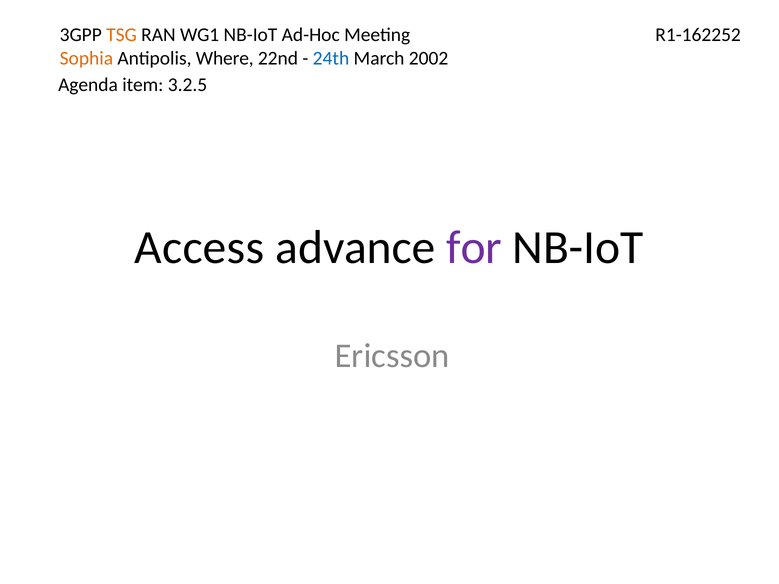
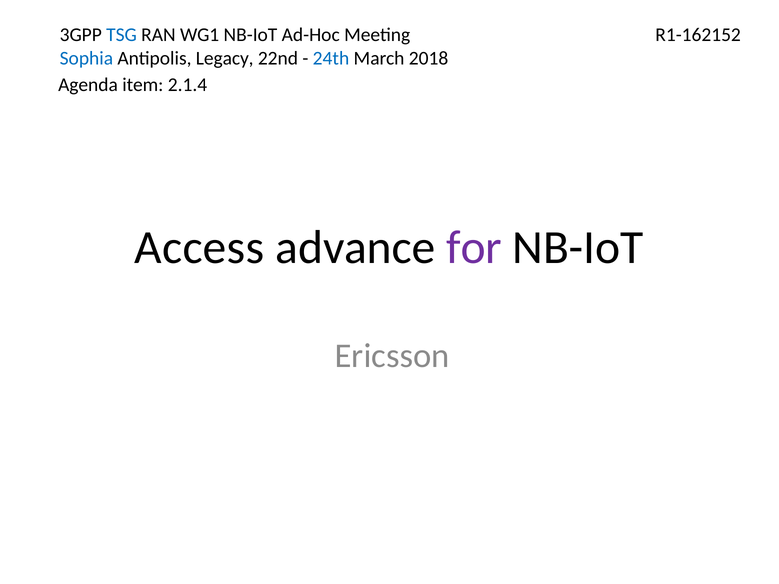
TSG colour: orange -> blue
R1-162252: R1-162252 -> R1-162152
Sophia colour: orange -> blue
Where: Where -> Legacy
2002: 2002 -> 2018
3.2.5: 3.2.5 -> 2.1.4
